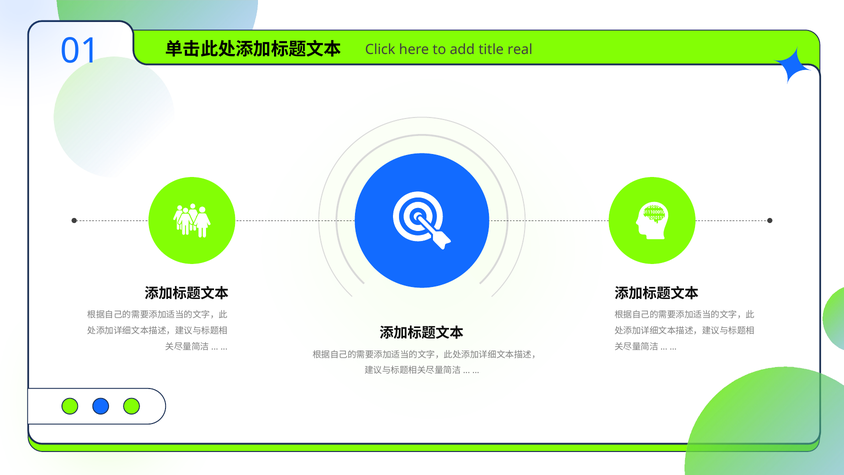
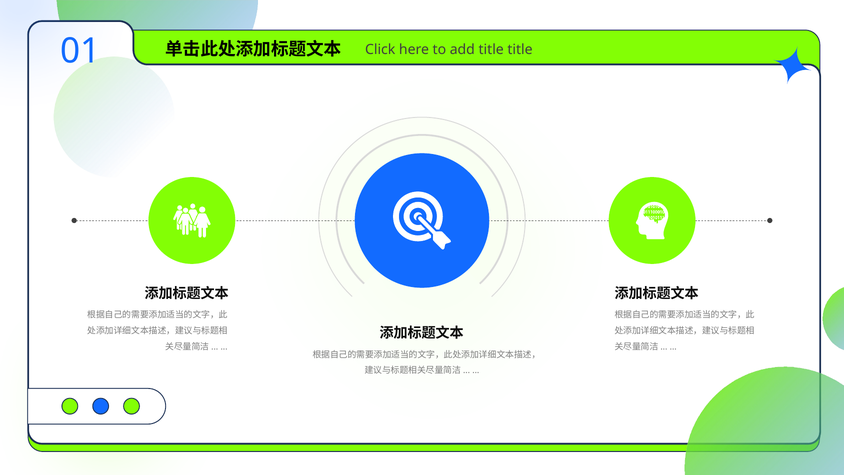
title real: real -> title
